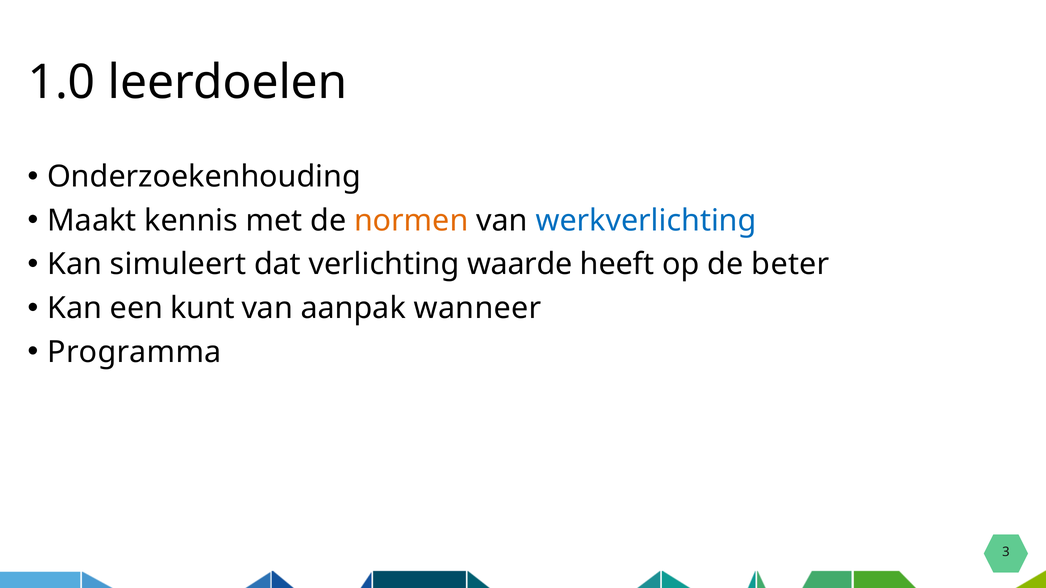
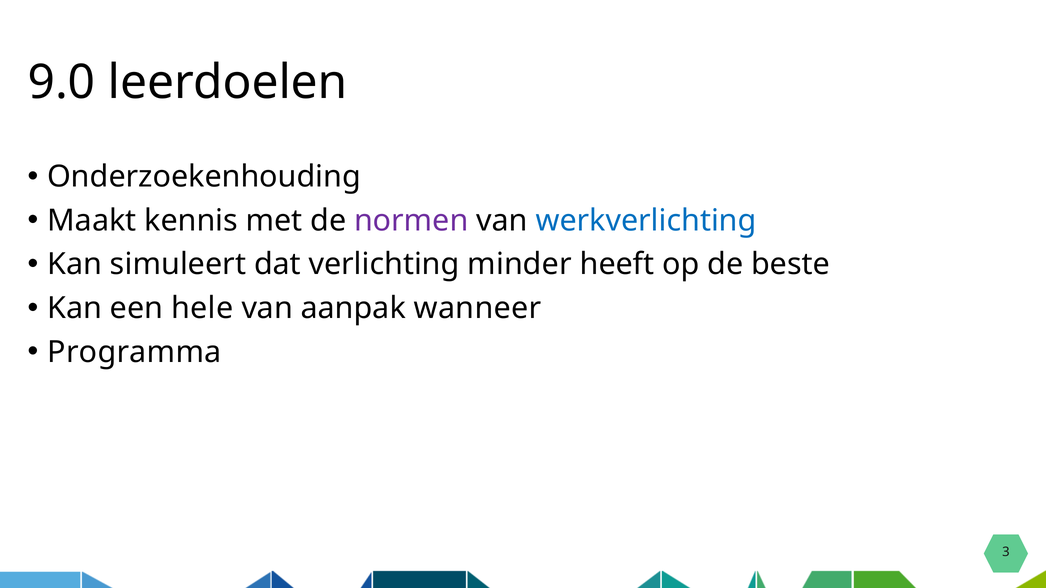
1.0: 1.0 -> 9.0
normen colour: orange -> purple
waarde: waarde -> minder
beter: beter -> beste
kunt: kunt -> hele
